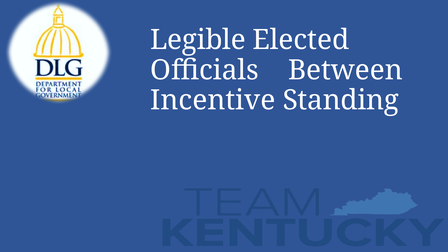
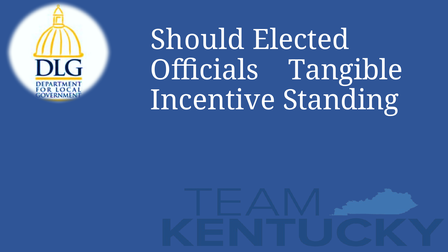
Legible: Legible -> Should
Between: Between -> Tangible
